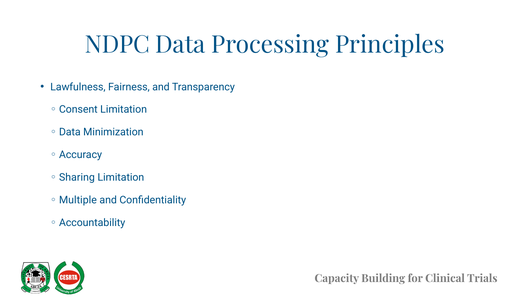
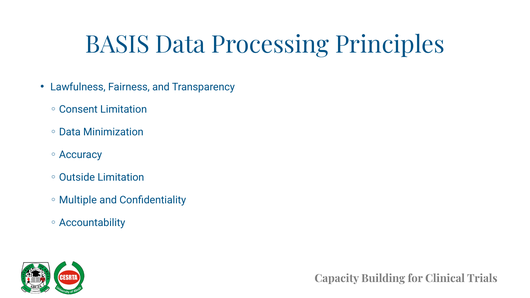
NDPC: NDPC -> BASIS
Sharing: Sharing -> Outside
